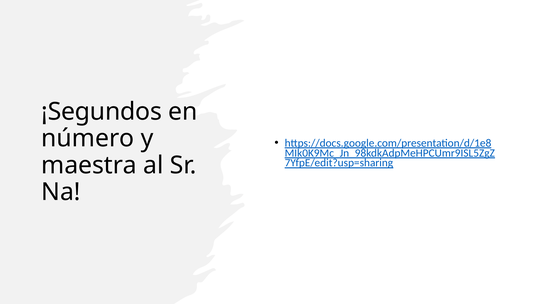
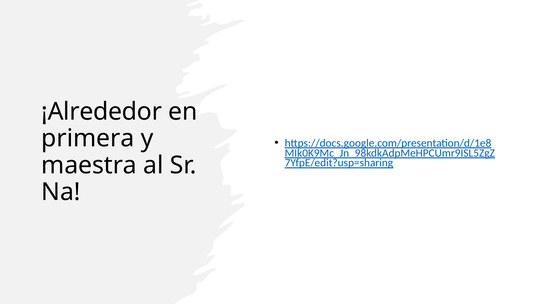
¡Segundos: ¡Segundos -> ¡Alrededor
número: número -> primera
